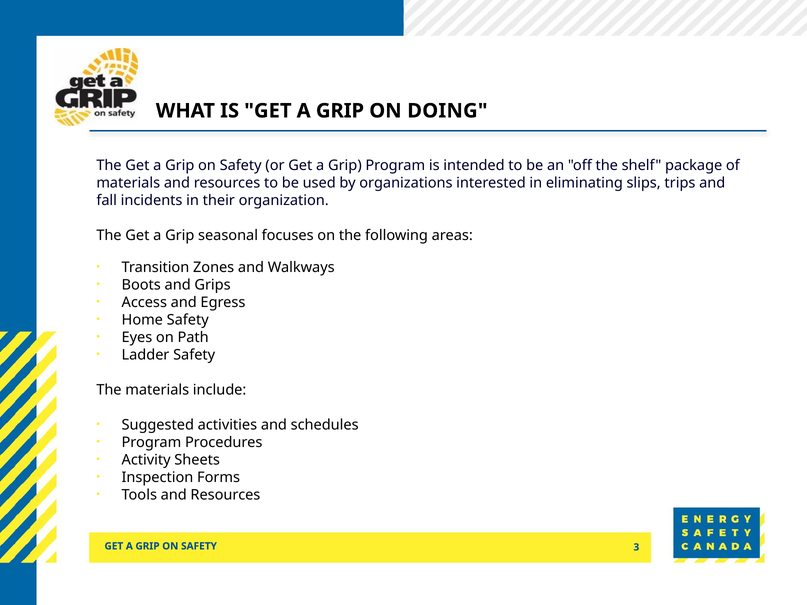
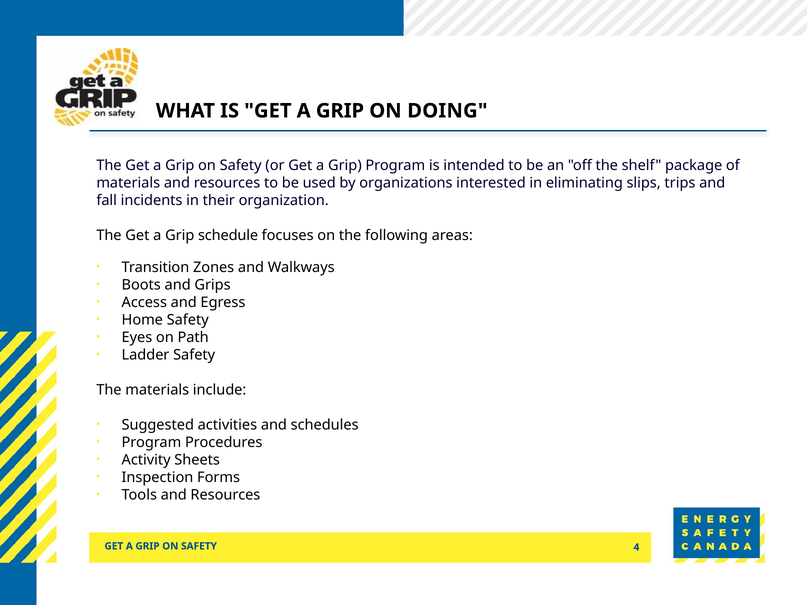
seasonal: seasonal -> schedule
3: 3 -> 4
